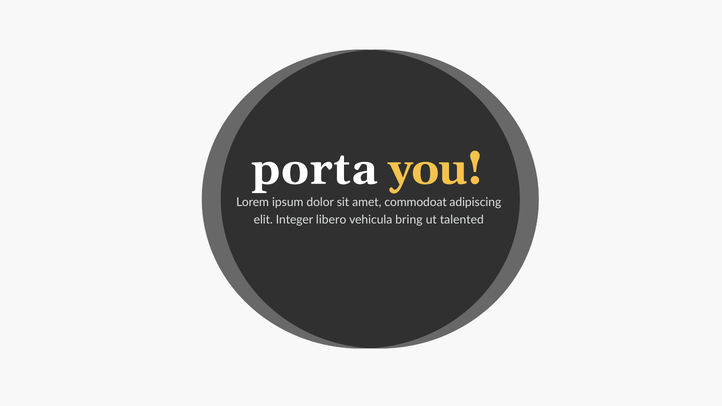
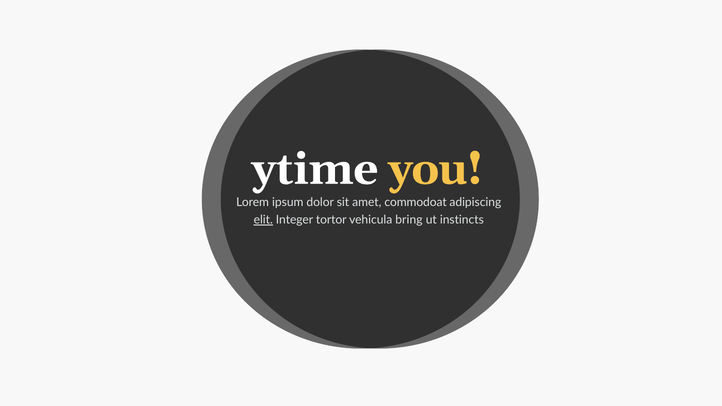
porta: porta -> ytime
elit underline: none -> present
libero: libero -> tortor
talented: talented -> instincts
